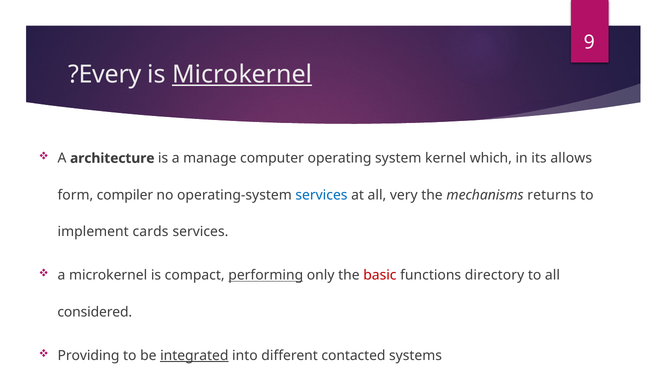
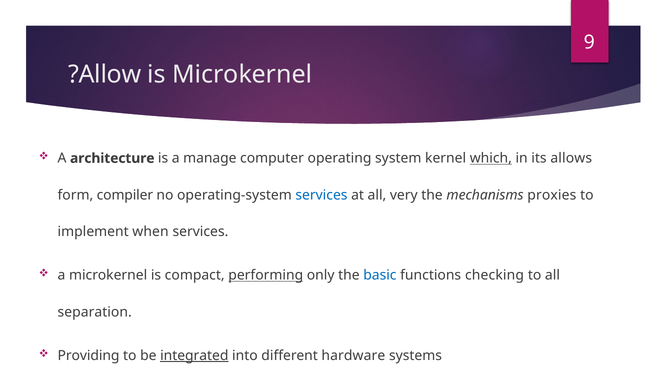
Every: Every -> Allow
Microkernel at (242, 74) underline: present -> none
which underline: none -> present
returns: returns -> proxies
cards: cards -> when
basic colour: red -> blue
directory: directory -> checking
considered: considered -> separation
contacted: contacted -> hardware
